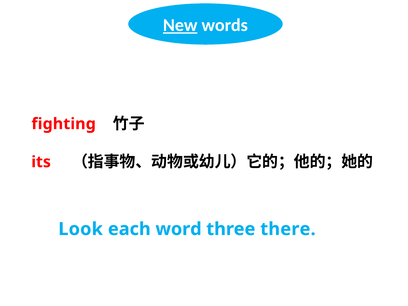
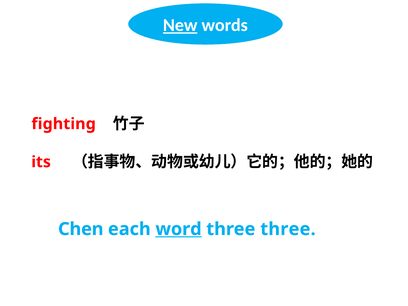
Look: Look -> Chen
word underline: none -> present
three there: there -> three
